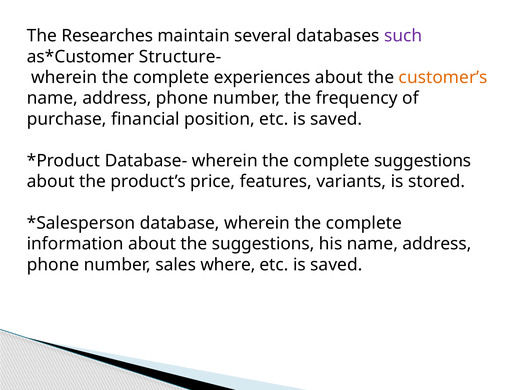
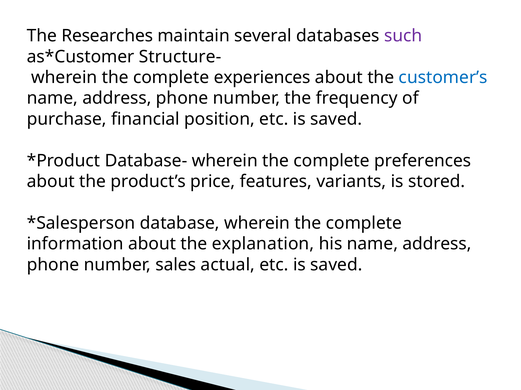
customer’s colour: orange -> blue
complete suggestions: suggestions -> preferences
the suggestions: suggestions -> explanation
where: where -> actual
